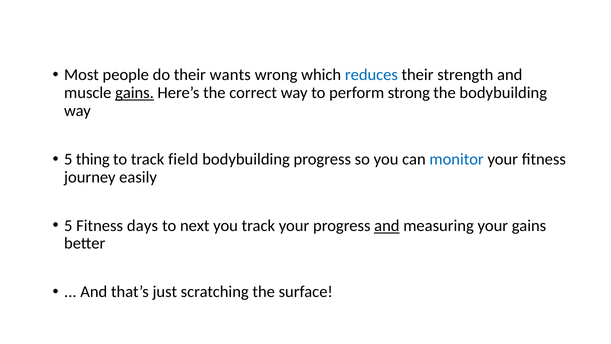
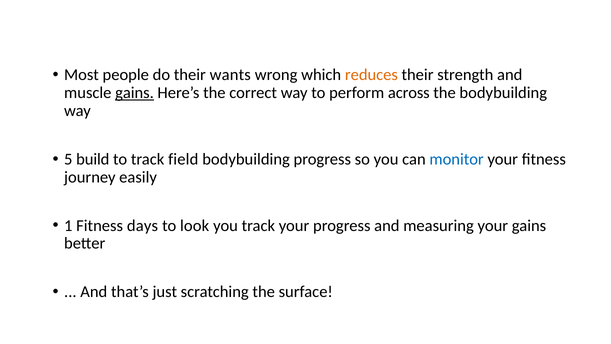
reduces colour: blue -> orange
strong: strong -> across
thing: thing -> build
5 at (68, 225): 5 -> 1
next: next -> look
and at (387, 225) underline: present -> none
